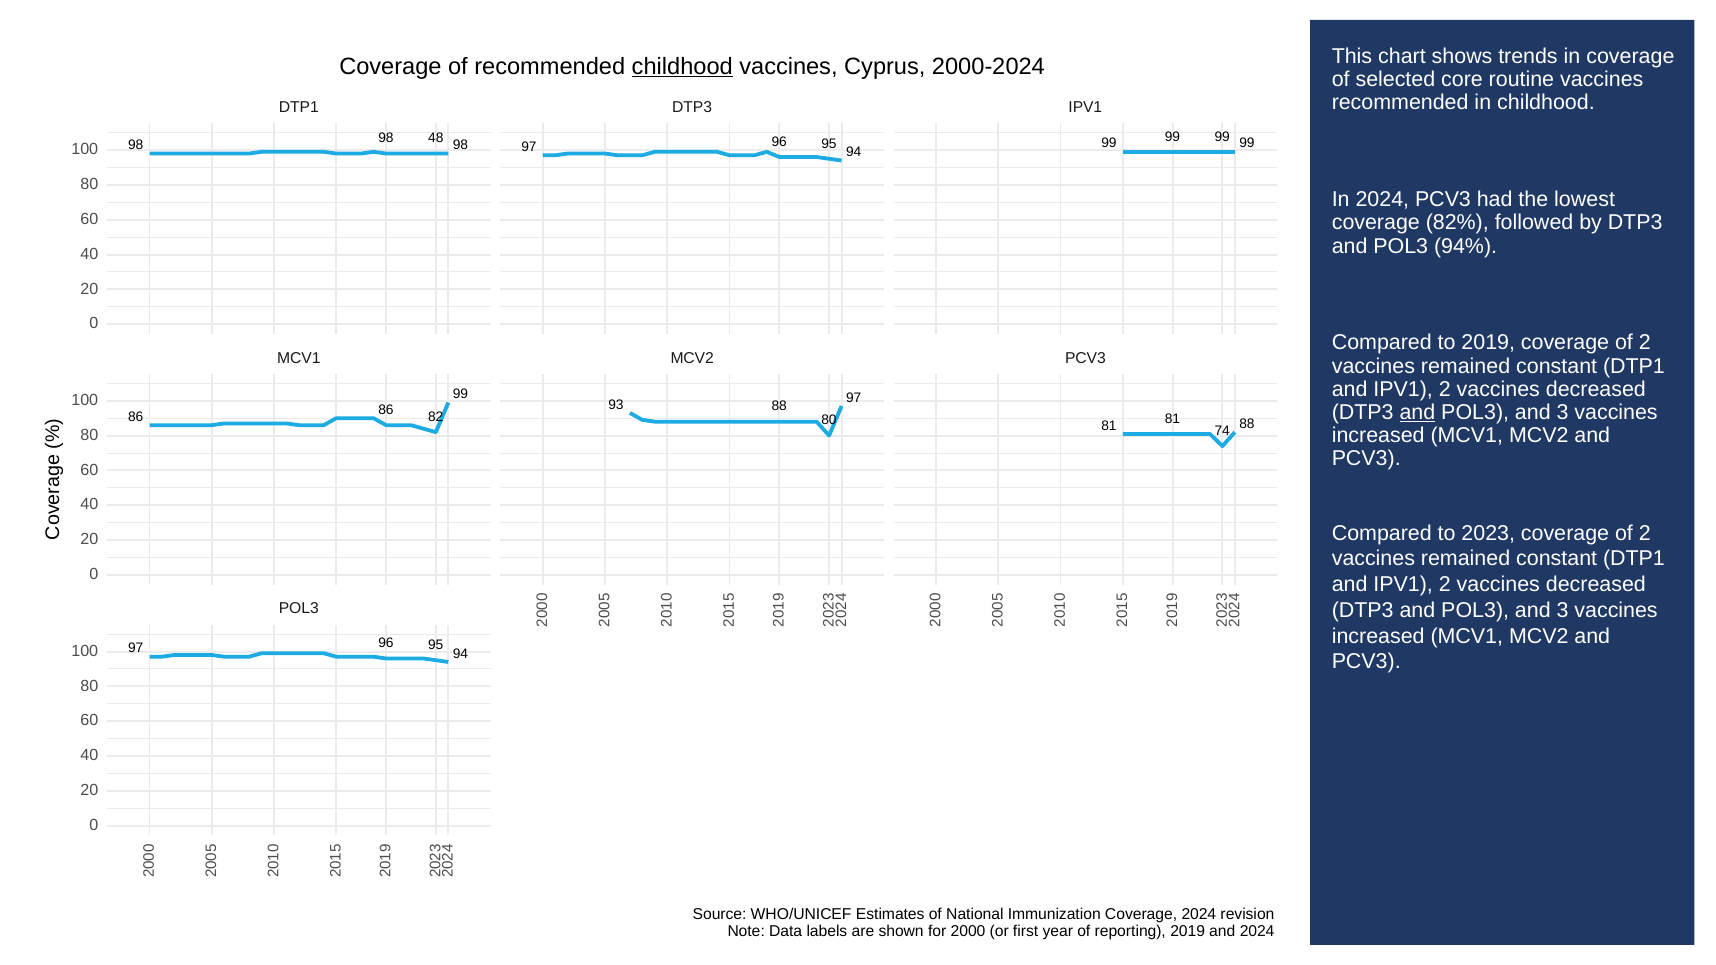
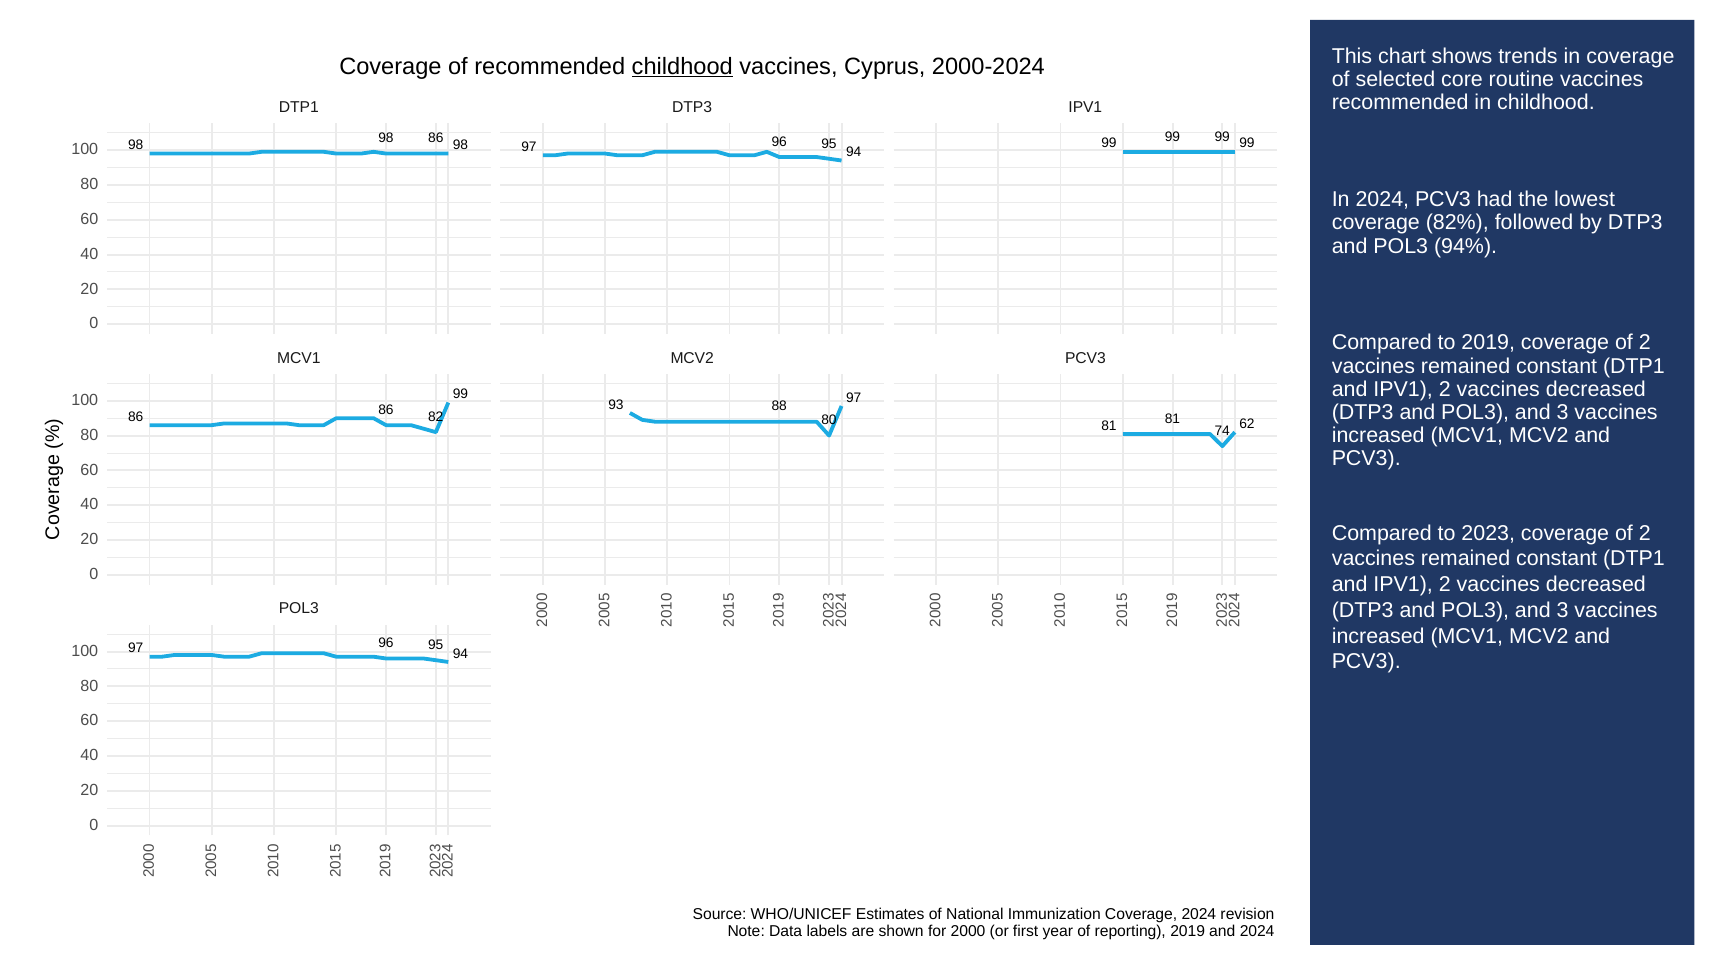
98 48: 48 -> 86
and at (1417, 412) underline: present -> none
81 88: 88 -> 62
